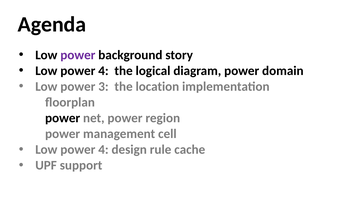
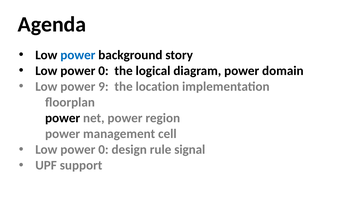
power at (78, 55) colour: purple -> blue
4 at (103, 71): 4 -> 0
3: 3 -> 9
4 at (103, 150): 4 -> 0
cache: cache -> signal
